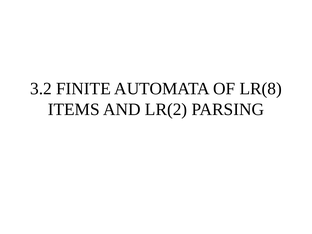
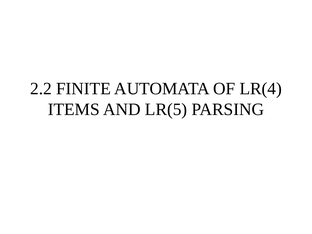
3.2: 3.2 -> 2.2
LR(8: LR(8 -> LR(4
LR(2: LR(2 -> LR(5
